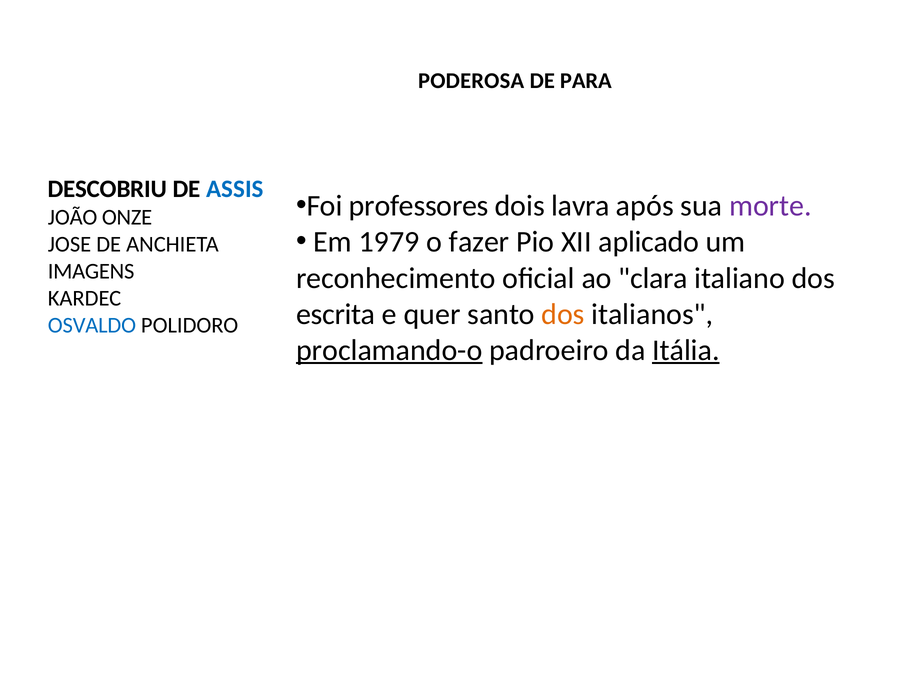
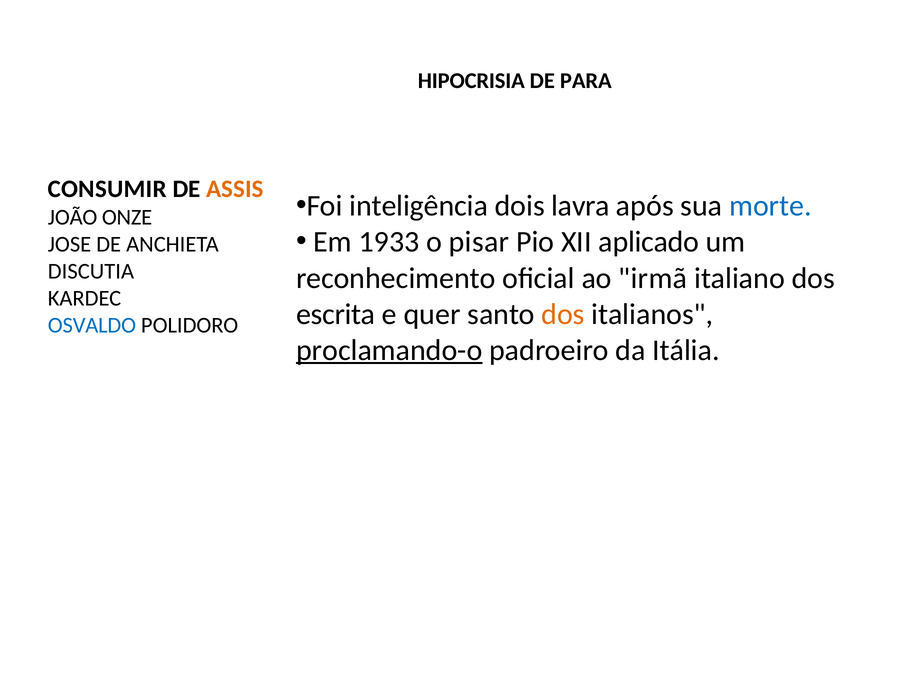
PODEROSA: PODEROSA -> HIPOCRISIA
DESCOBRIU: DESCOBRIU -> CONSUMIR
ASSIS colour: blue -> orange
professores: professores -> inteligência
morte colour: purple -> blue
1979: 1979 -> 1933
fazer: fazer -> pisar
IMAGENS: IMAGENS -> DISCUTIA
clara: clara -> irmã
Itália underline: present -> none
